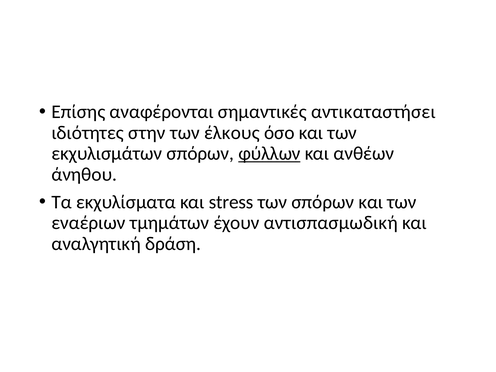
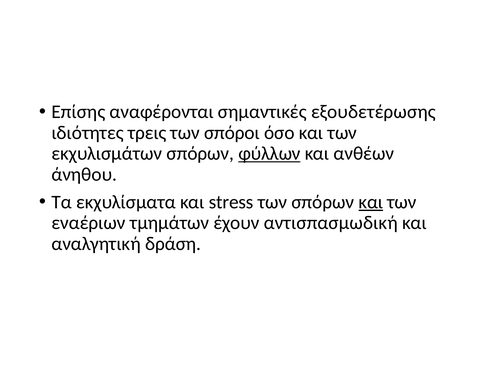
αντικαταστήσει: αντικαταστήσει -> εξουδετέρωσης
στην: στην -> τρεις
έλκους: έλκους -> σπόροι
και at (371, 202) underline: none -> present
